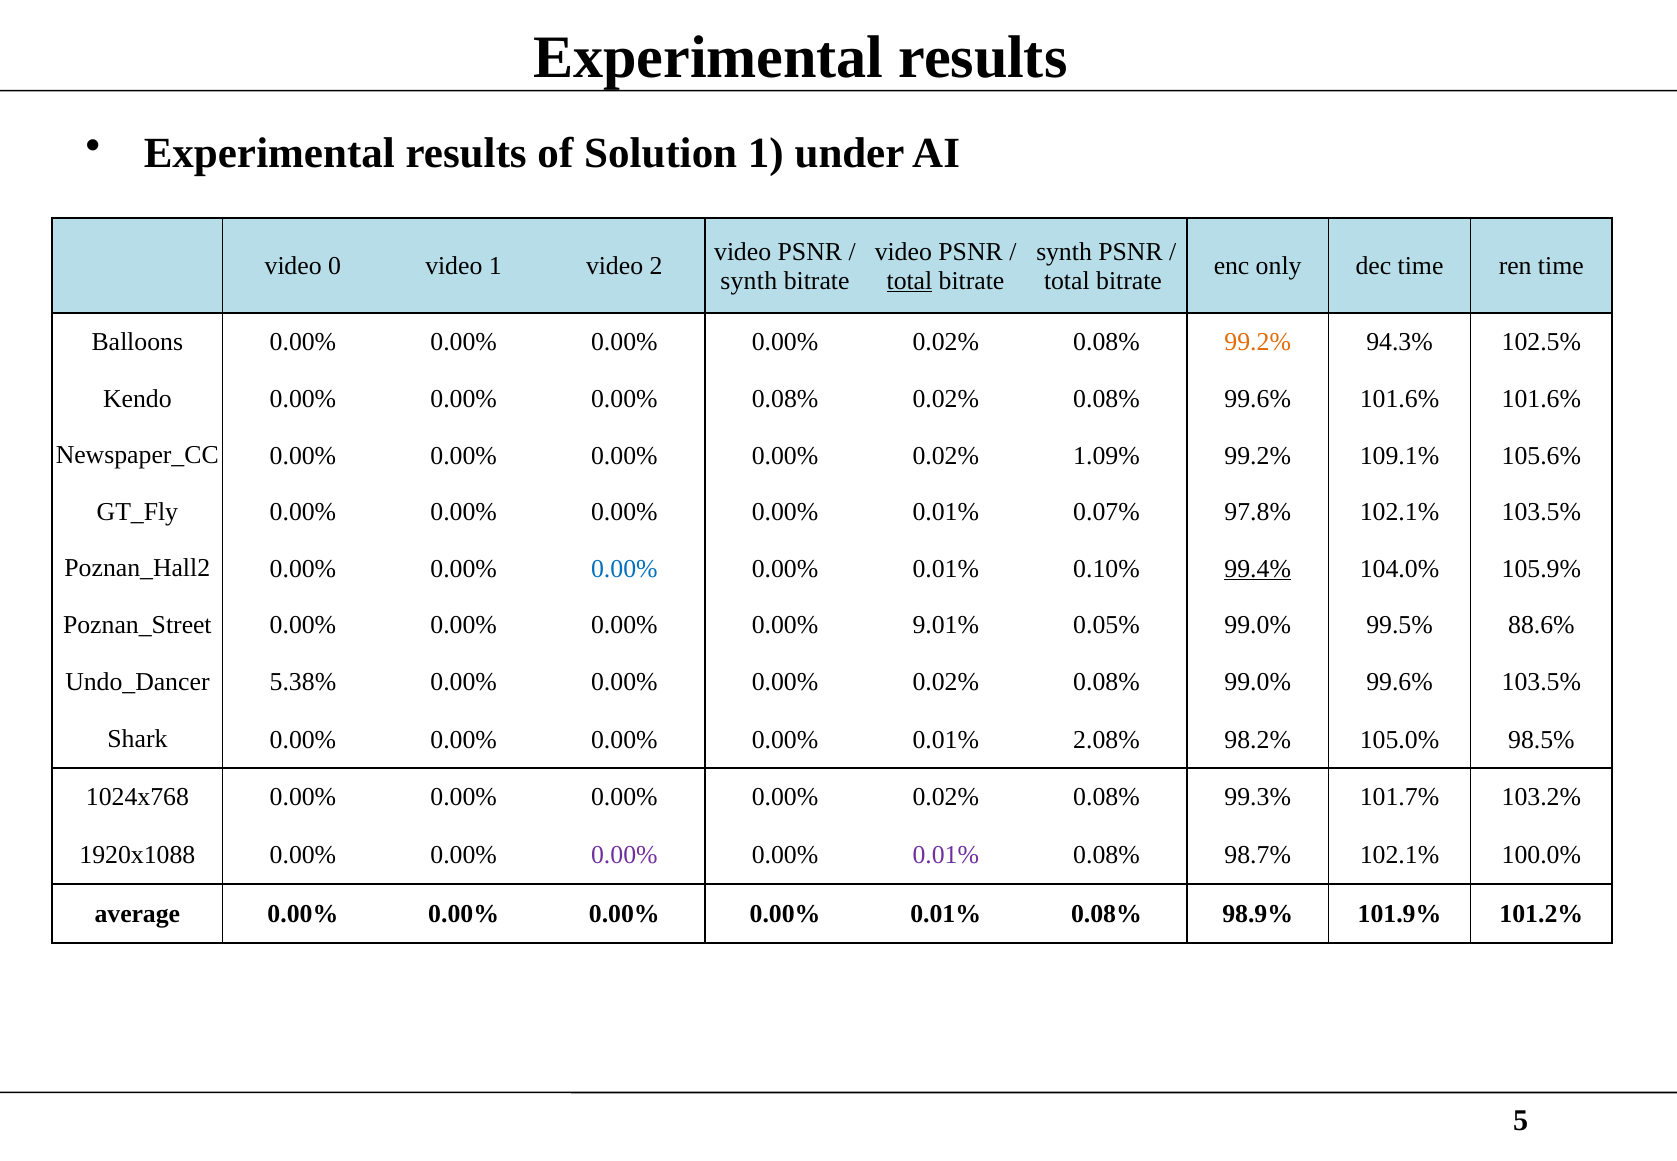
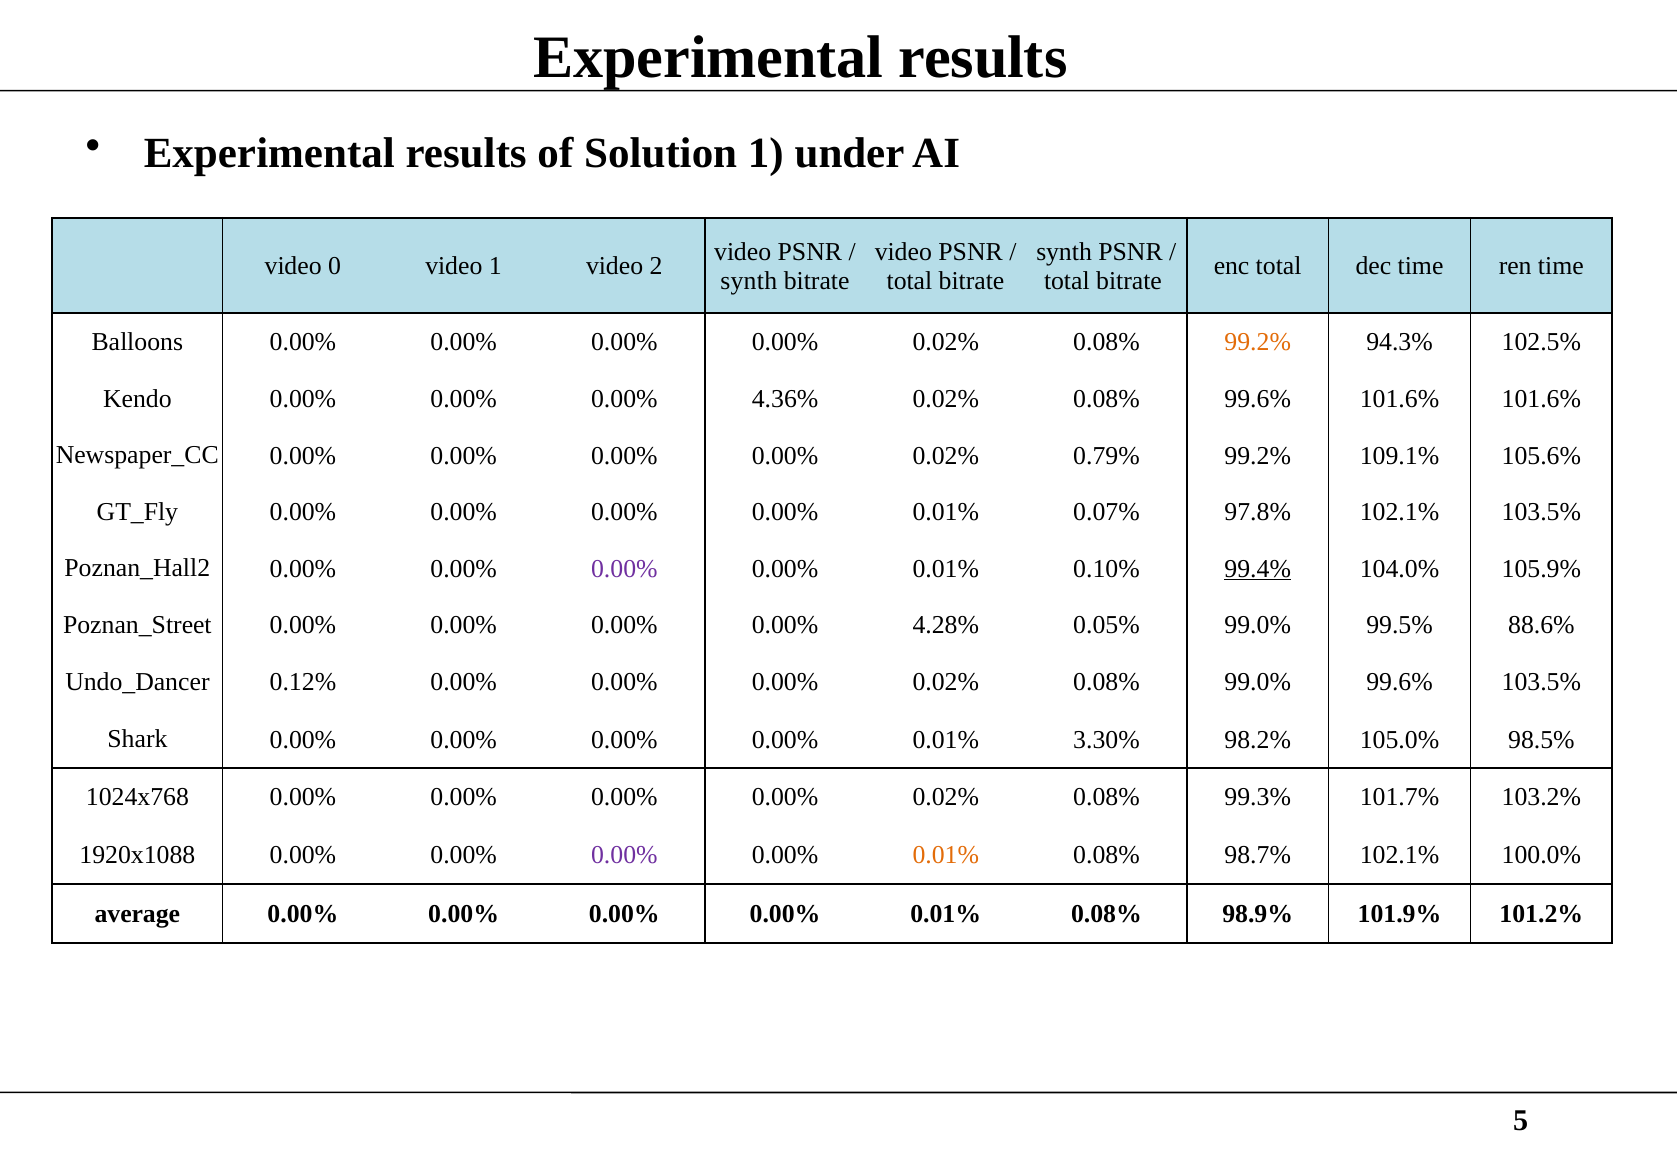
enc only: only -> total
total at (909, 280) underline: present -> none
0.00% 0.08%: 0.08% -> 4.36%
1.09%: 1.09% -> 0.79%
0.00% at (624, 569) colour: blue -> purple
9.01%: 9.01% -> 4.28%
5.38%: 5.38% -> 0.12%
2.08%: 2.08% -> 3.30%
0.01% at (946, 855) colour: purple -> orange
